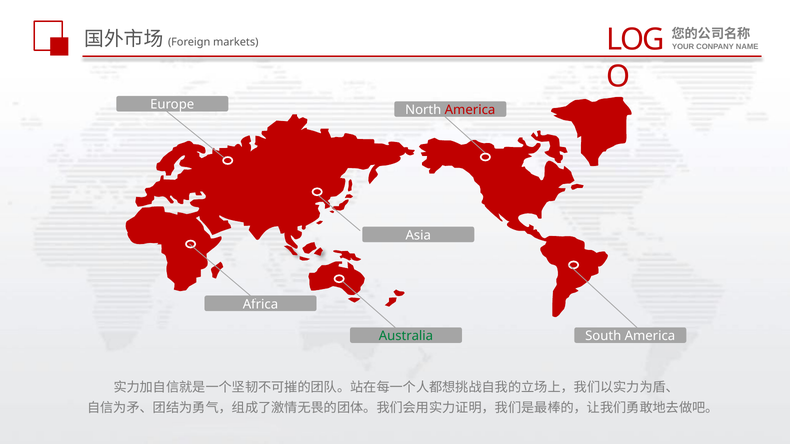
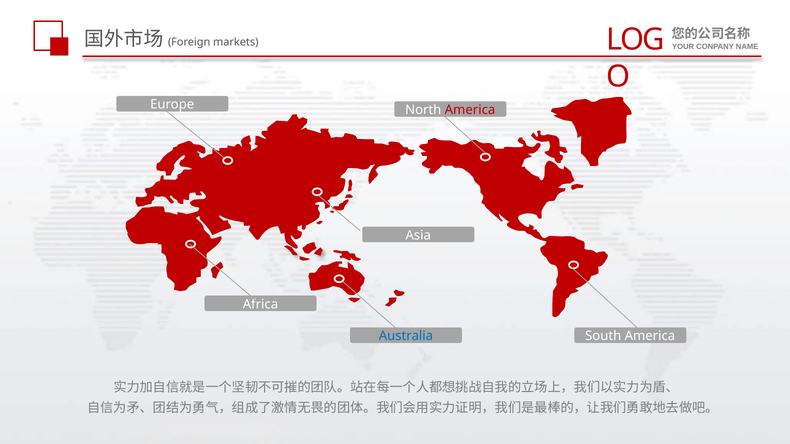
Australia colour: green -> blue
